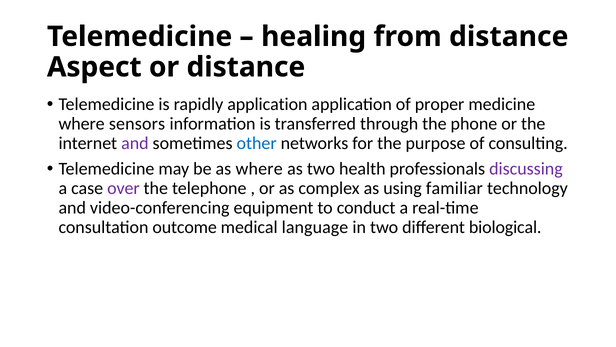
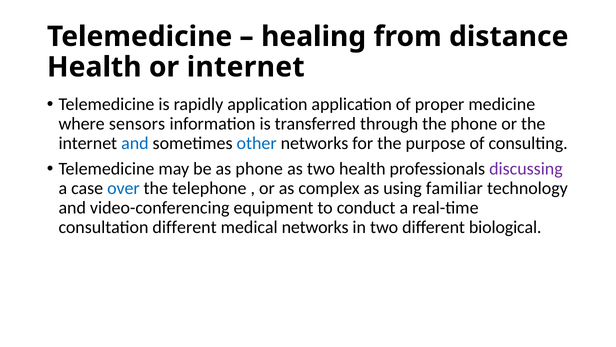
Aspect at (94, 67): Aspect -> Health
or distance: distance -> internet
and at (135, 143) colour: purple -> blue
as where: where -> phone
over colour: purple -> blue
consultation outcome: outcome -> different
medical language: language -> networks
